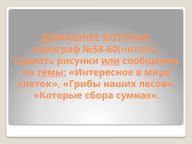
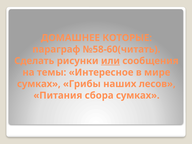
темы underline: present -> none
клеток at (39, 84): клеток -> сумках
Которые at (58, 95): Которые -> Питания
